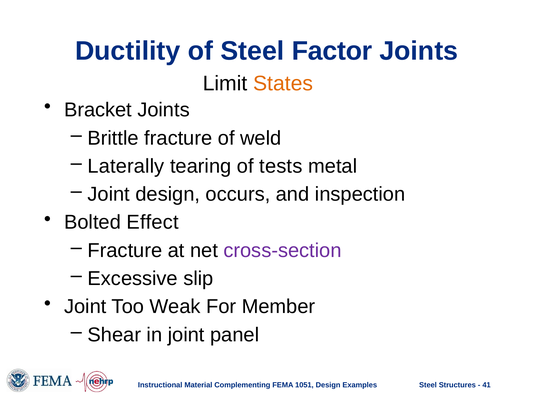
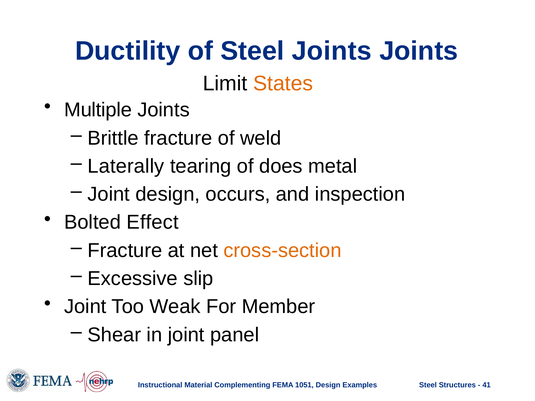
Steel Factor: Factor -> Joints
Bracket: Bracket -> Multiple
tests: tests -> does
cross-section colour: purple -> orange
